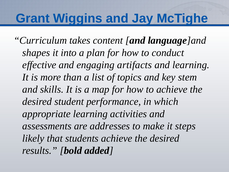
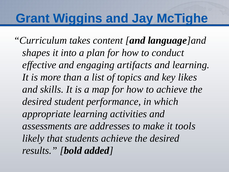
stem: stem -> likes
steps: steps -> tools
